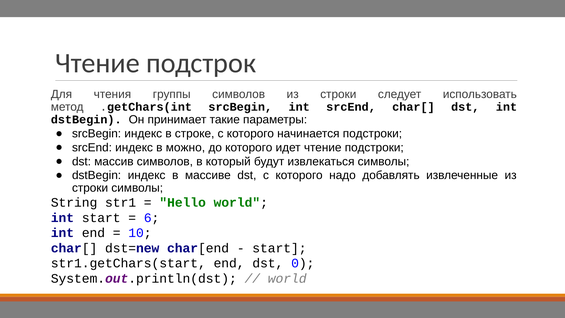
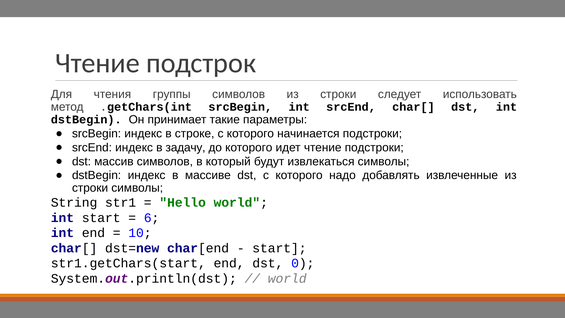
можно: можно -> задачу
